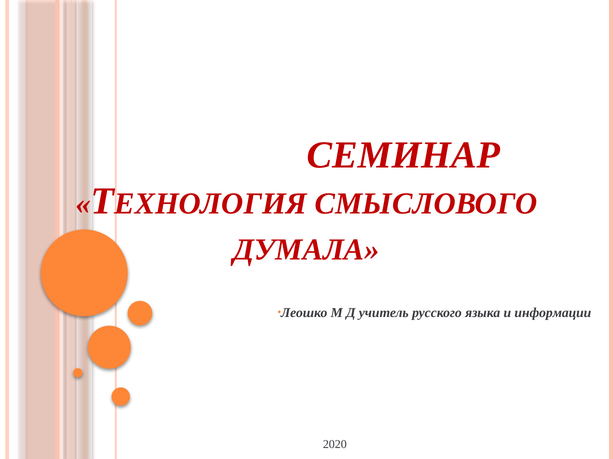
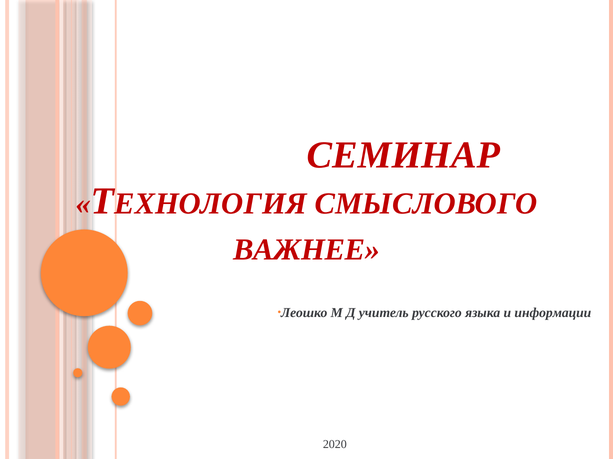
ДУМАЛА: ДУМАЛА -> ВАЖНЕЕ
